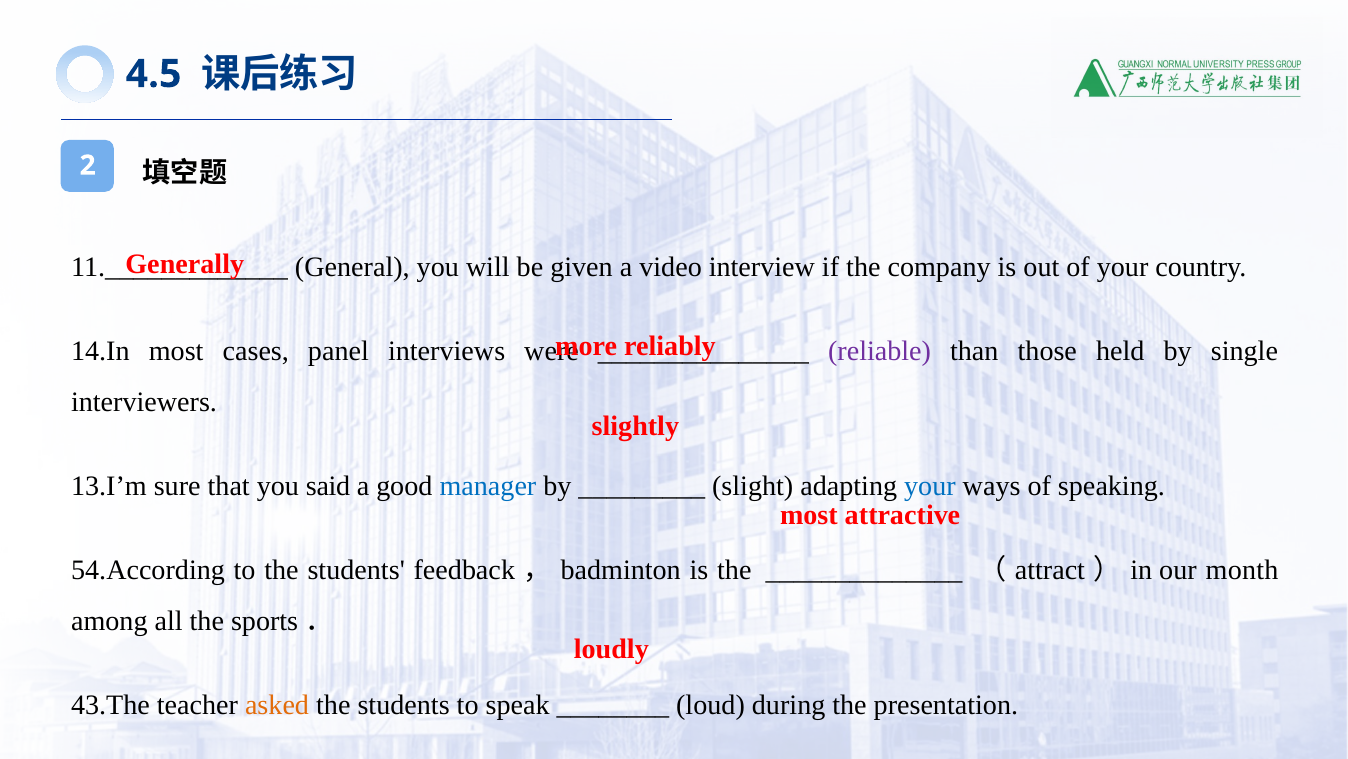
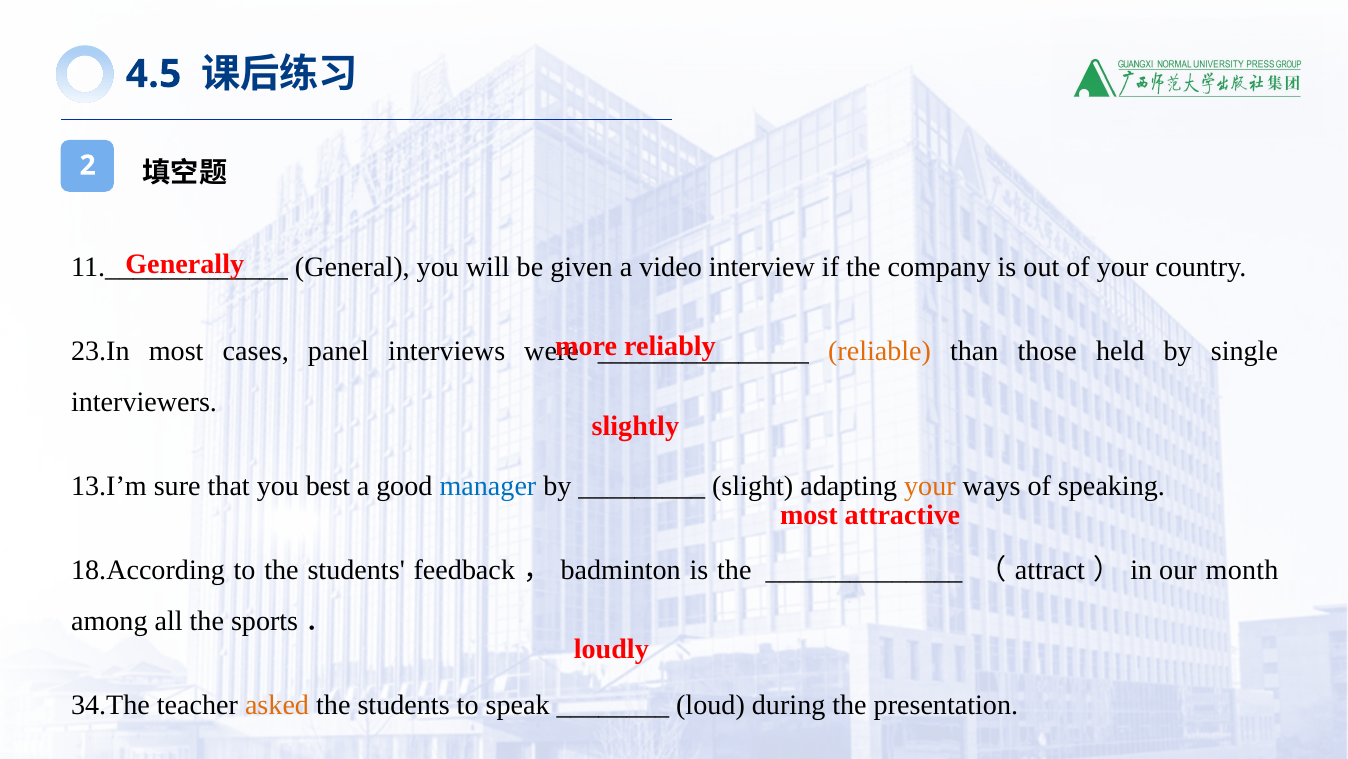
14.In: 14.In -> 23.In
reliable colour: purple -> orange
said: said -> best
your at (930, 486) colour: blue -> orange
54.According: 54.According -> 18.According
43.The: 43.The -> 34.The
